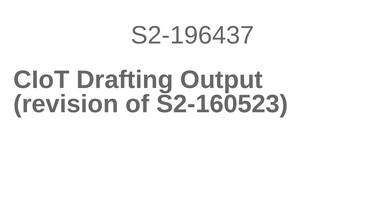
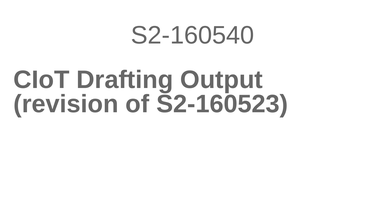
S2-196437: S2-196437 -> S2-160540
